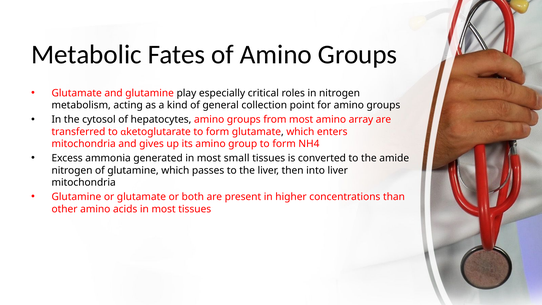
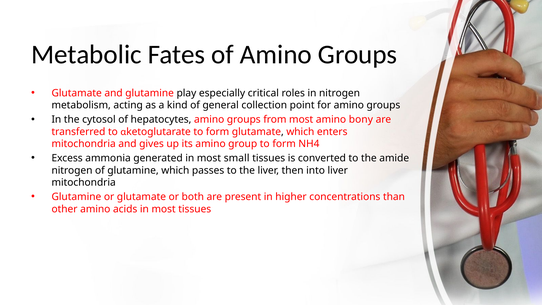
array: array -> bony
